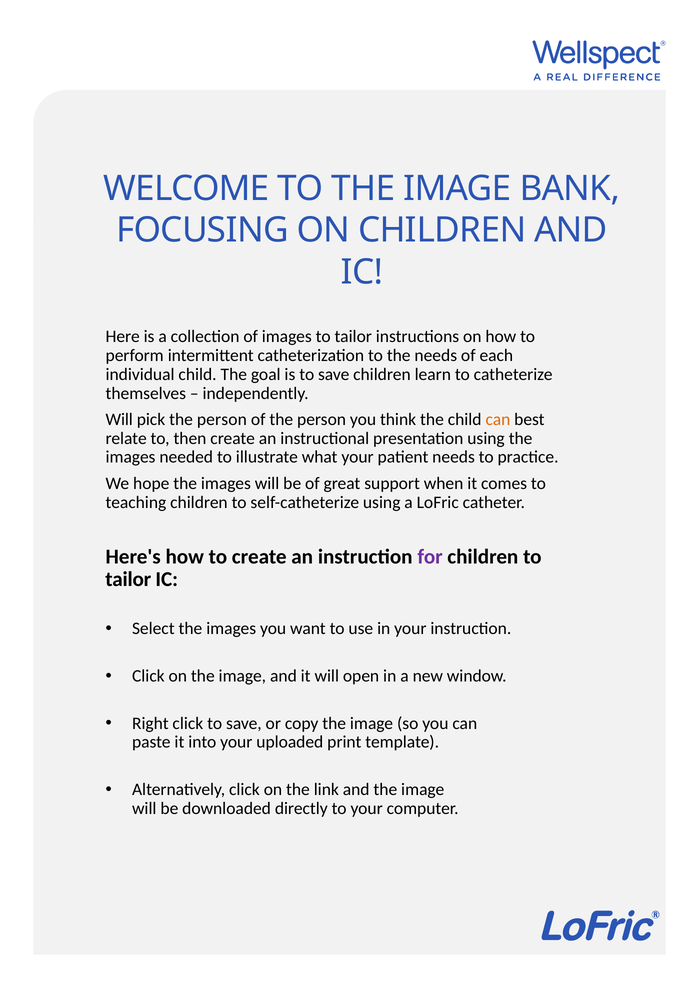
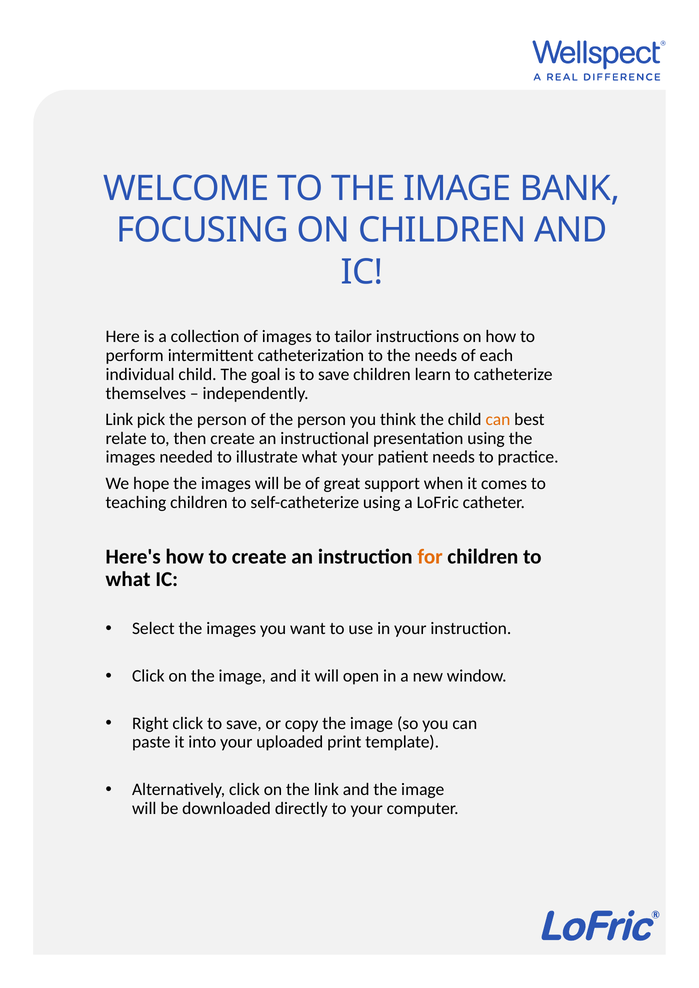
Will at (119, 420): Will -> Link
for colour: purple -> orange
tailor at (128, 580): tailor -> what
